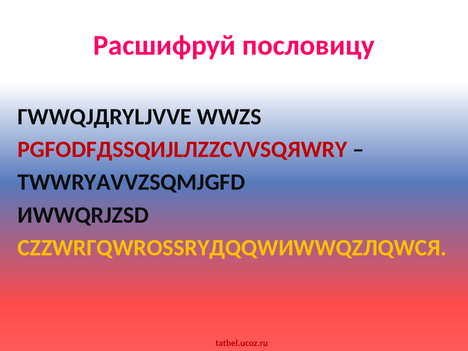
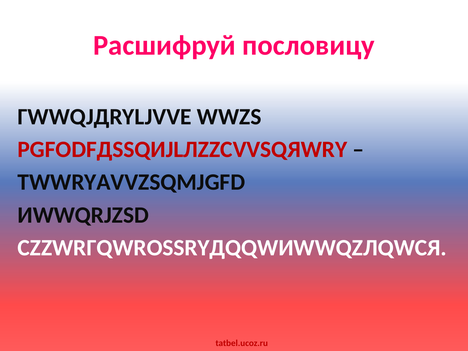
СZZWRГQWRОSSRYДQQWИWWQZЛQWСЯ colour: yellow -> white
